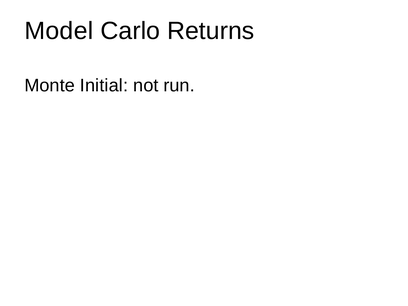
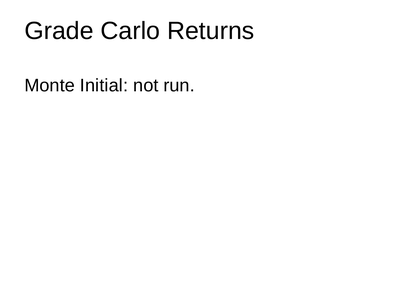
Model: Model -> Grade
